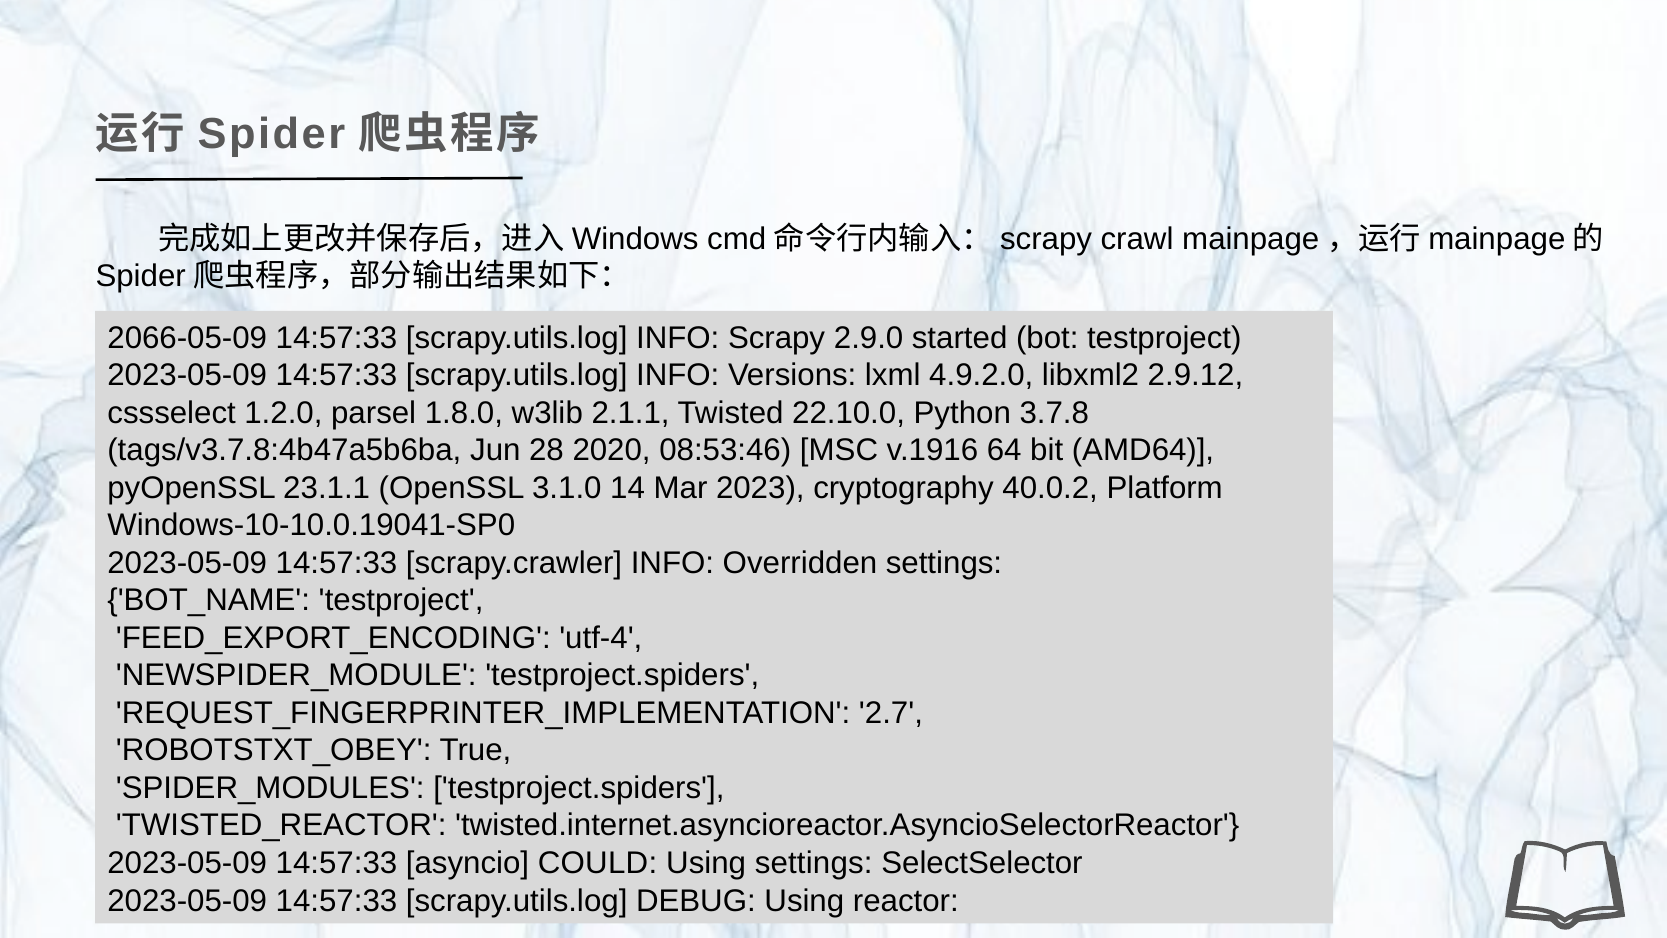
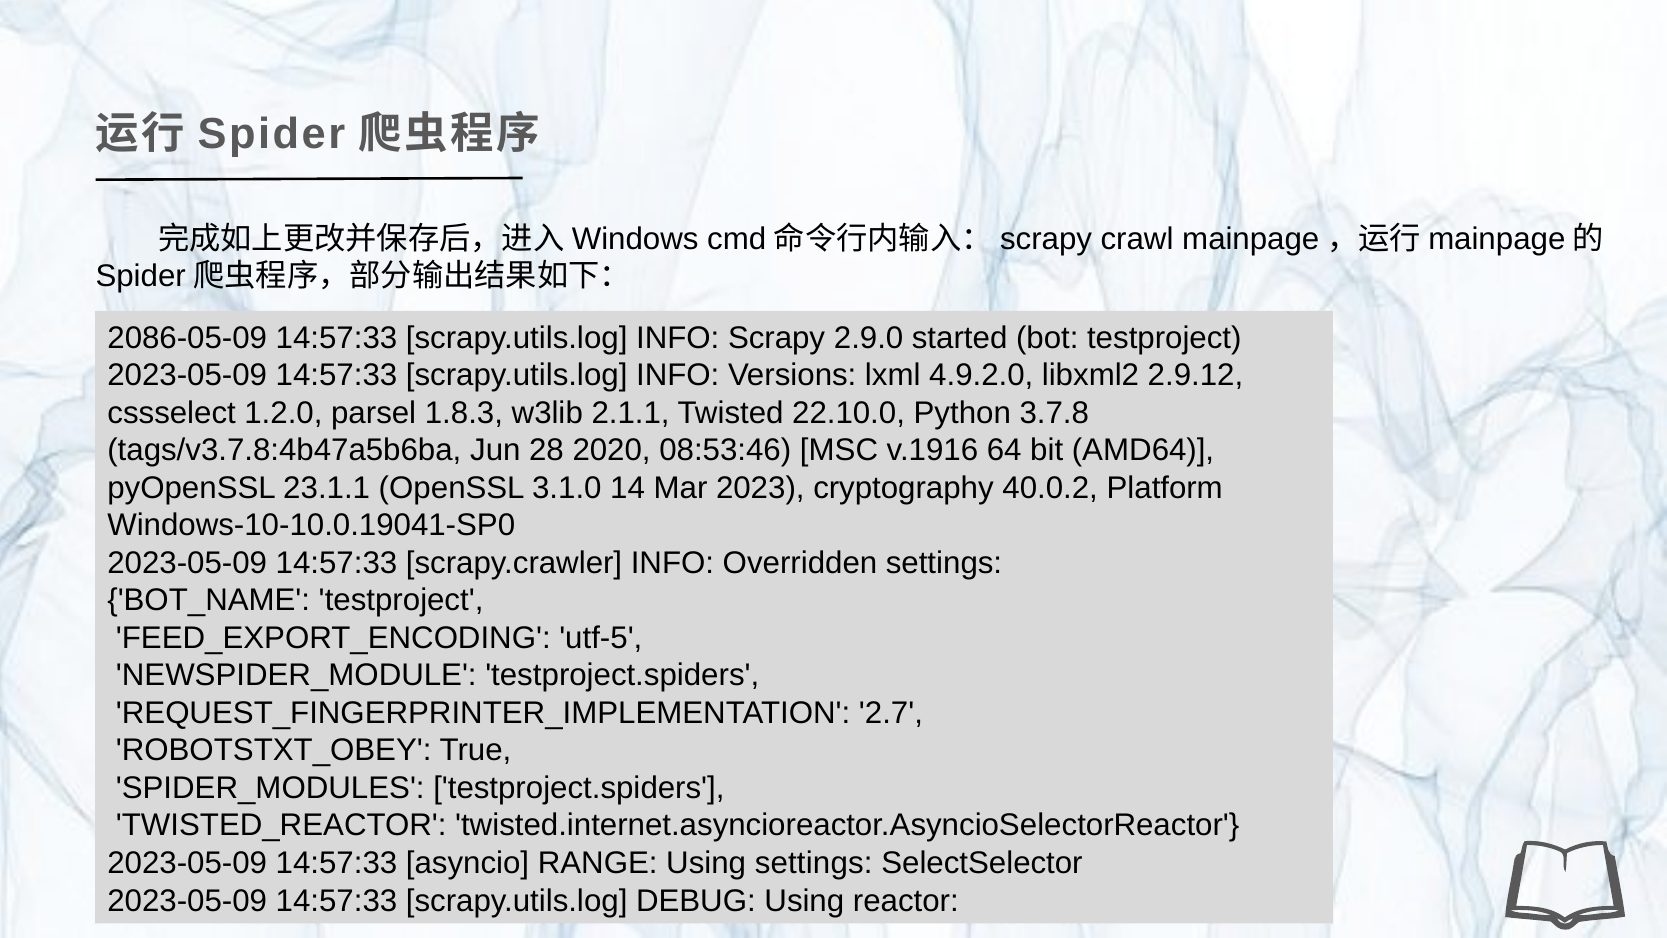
2066-05-09: 2066-05-09 -> 2086-05-09
1.8.0: 1.8.0 -> 1.8.3
utf-4: utf-4 -> utf-5
COULD: COULD -> RANGE
